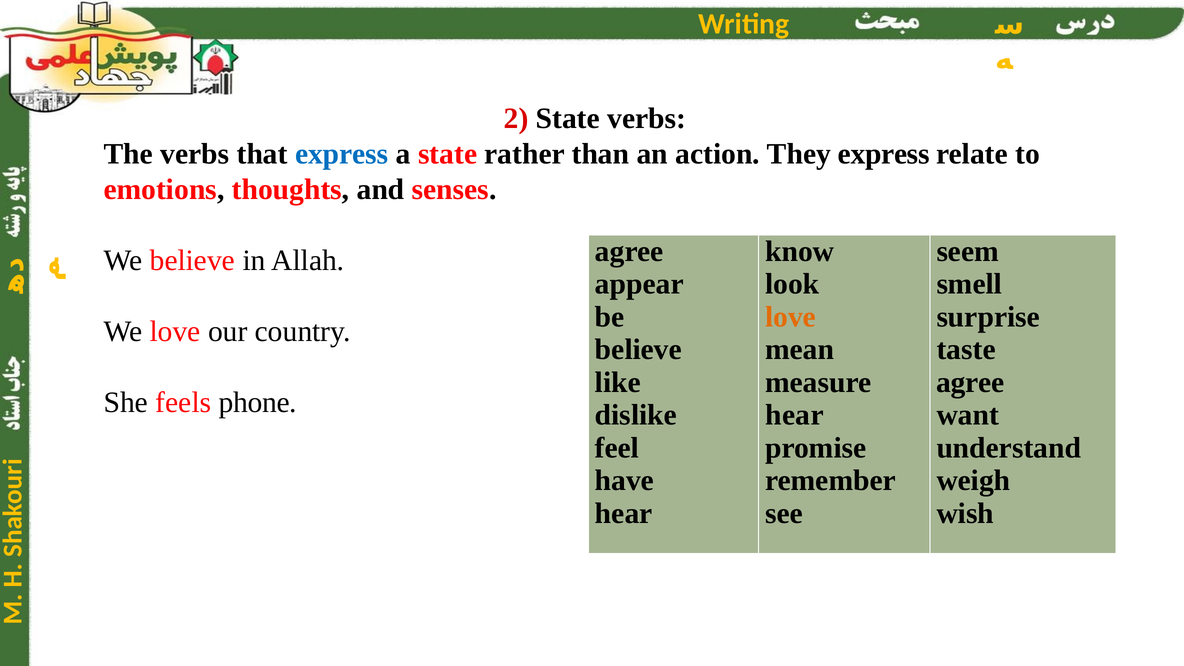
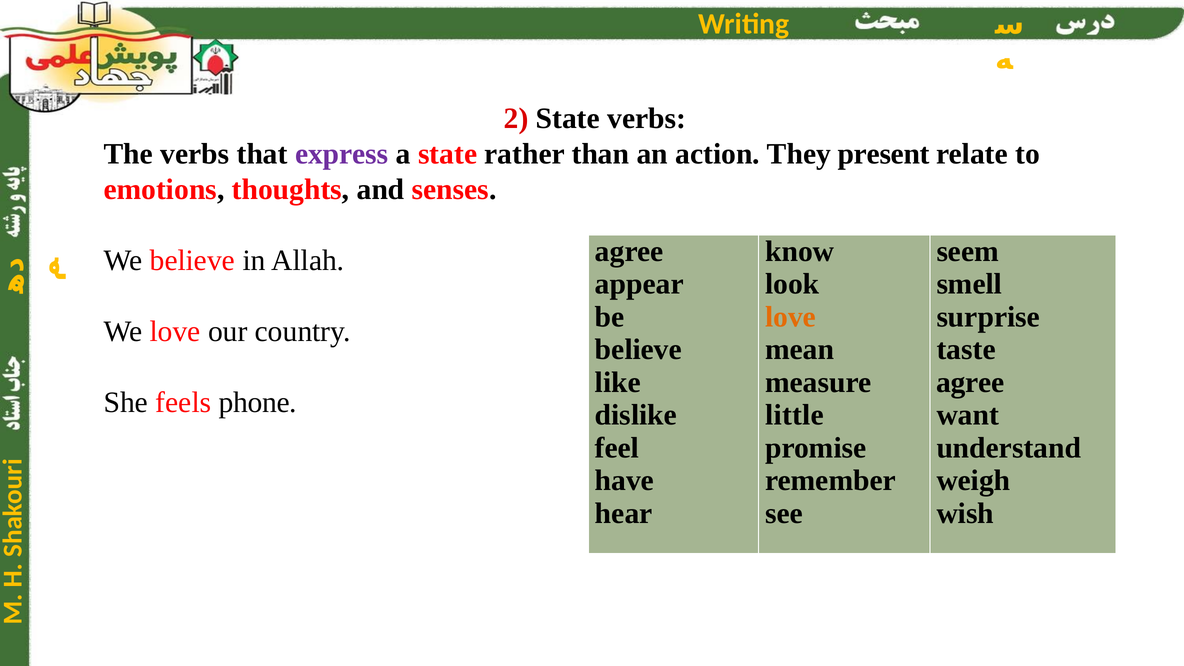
express at (342, 154) colour: blue -> purple
They express: express -> present
hear at (795, 415): hear -> little
